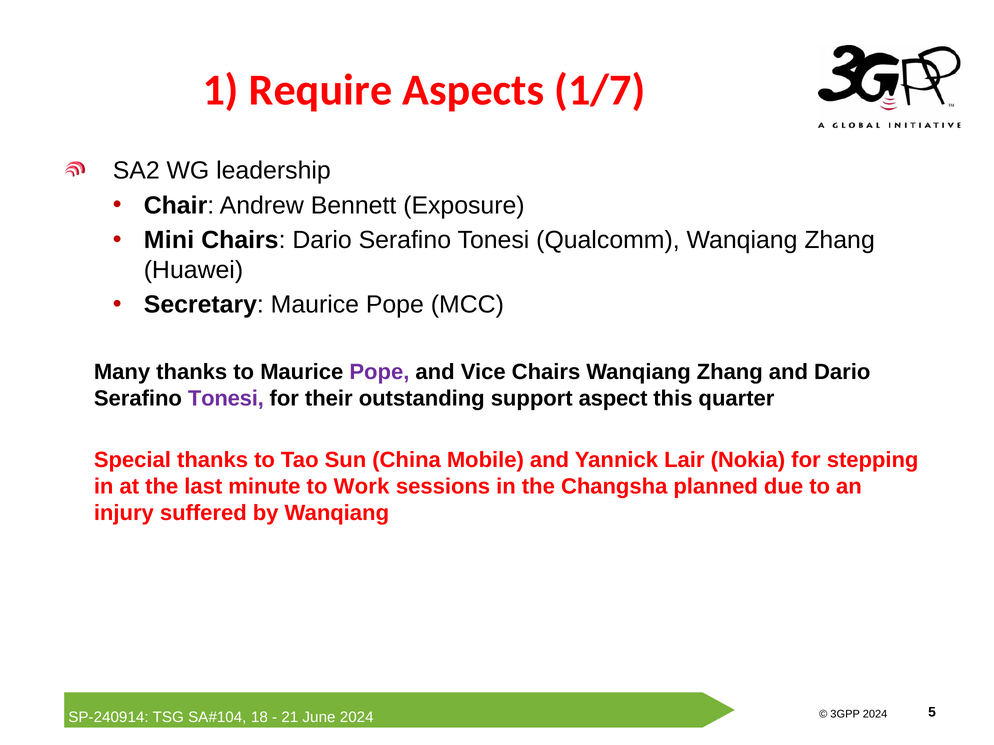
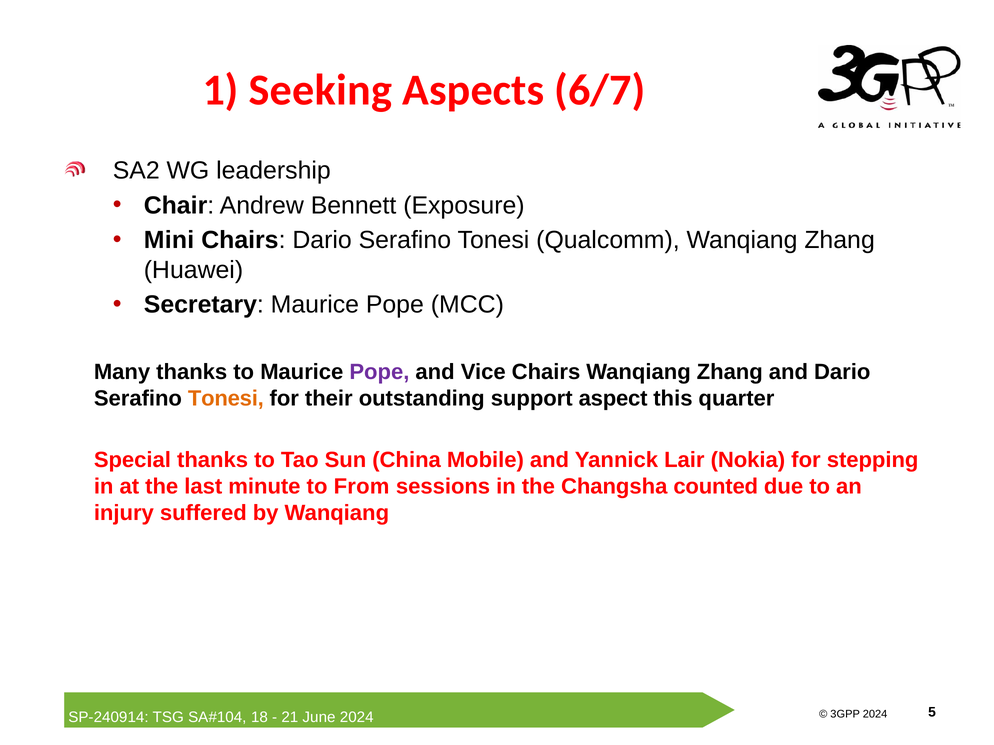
Require: Require -> Seeking
1/7: 1/7 -> 6/7
Tonesi at (226, 399) colour: purple -> orange
Work: Work -> From
planned: planned -> counted
